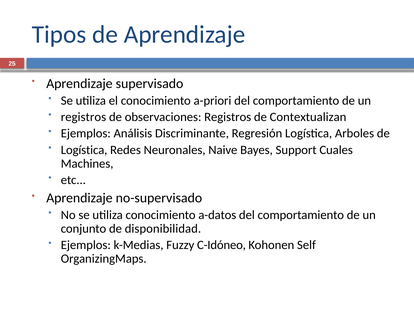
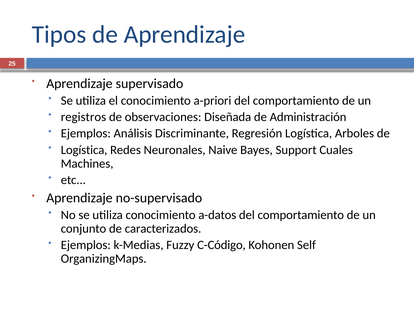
observaciones Registros: Registros -> Diseñada
Contextualizan: Contextualizan -> Administración
disponibilidad: disponibilidad -> caracterizados
C-Idóneo: C-Idóneo -> C-Código
